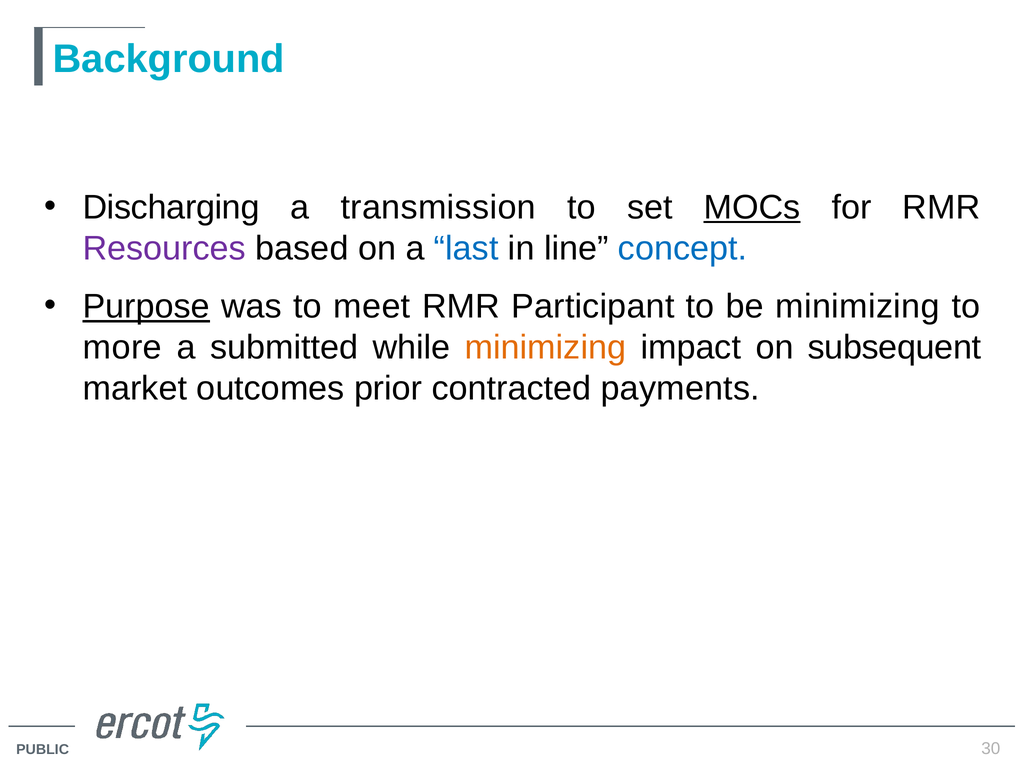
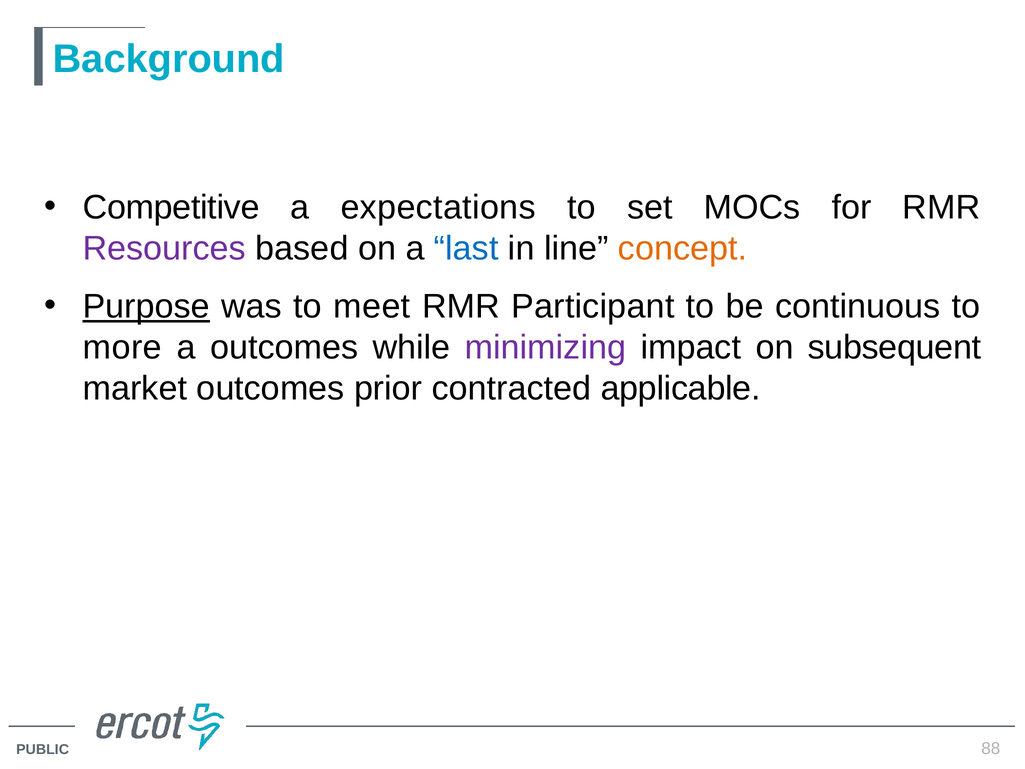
Discharging: Discharging -> Competitive
transmission: transmission -> expectations
MOCs underline: present -> none
concept colour: blue -> orange
be minimizing: minimizing -> continuous
a submitted: submitted -> outcomes
minimizing at (545, 347) colour: orange -> purple
payments: payments -> applicable
30: 30 -> 88
